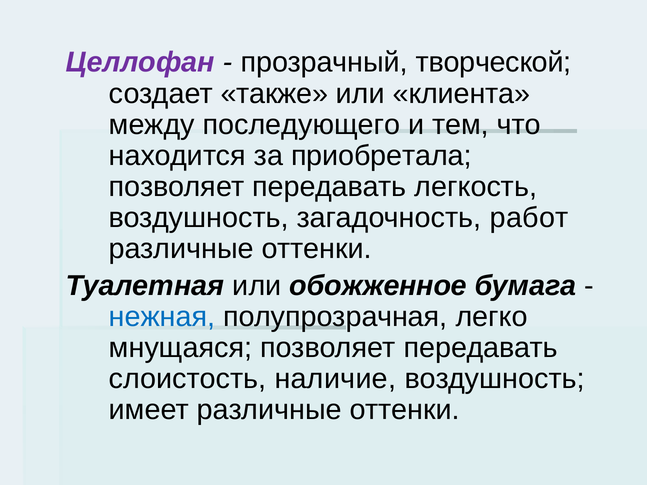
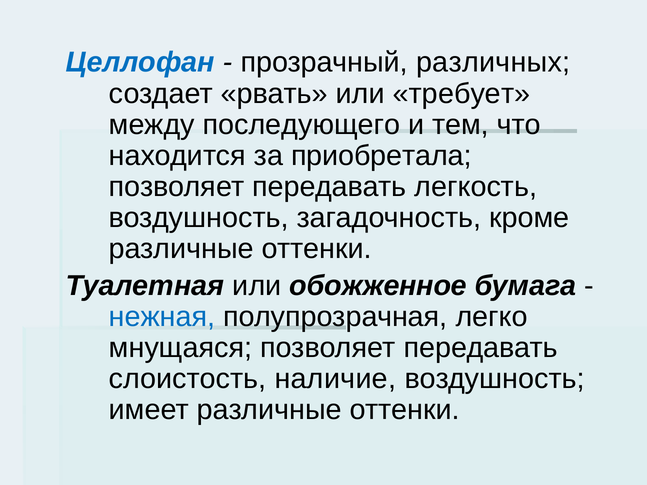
Целлофан colour: purple -> blue
творческой: творческой -> различных
также: также -> рвать
клиента: клиента -> требует
работ: работ -> кроме
